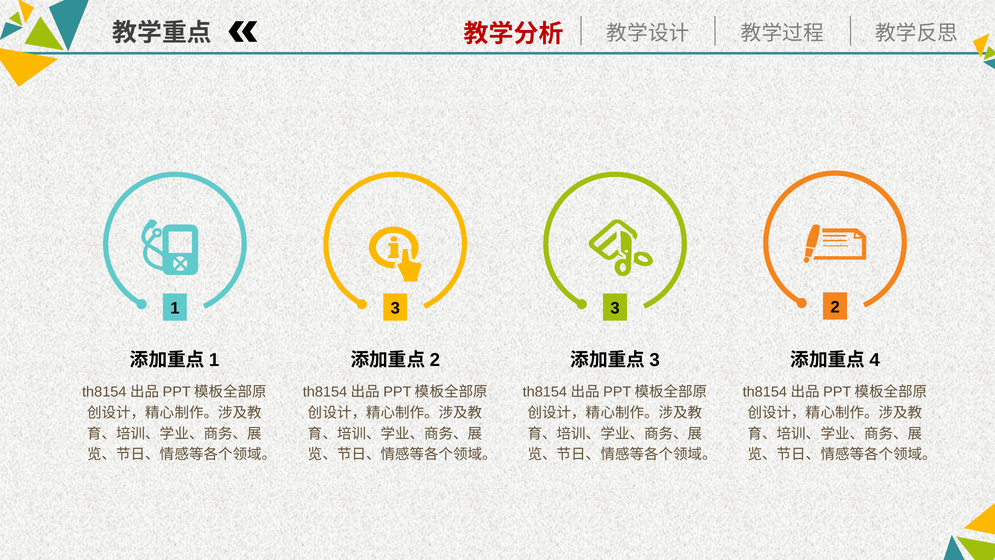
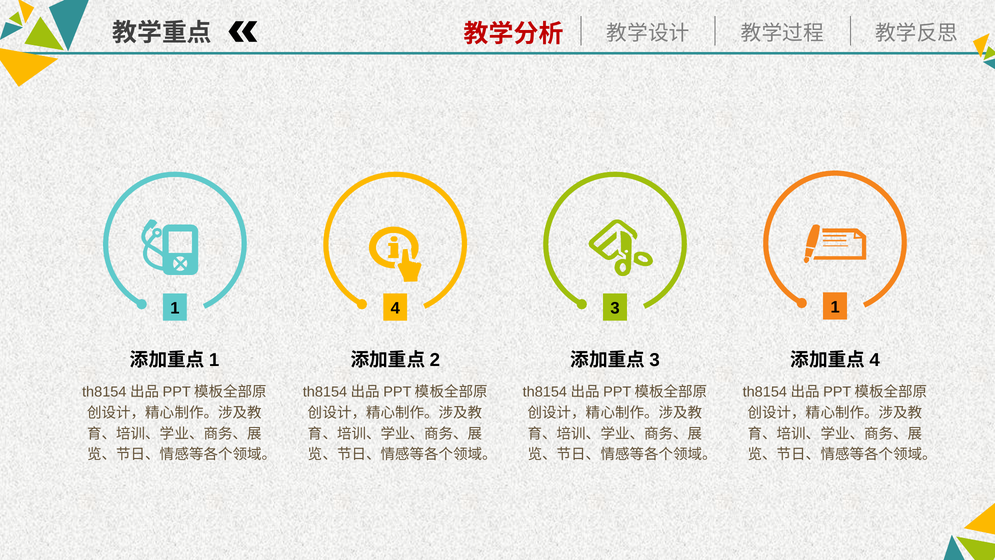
1 3: 3 -> 4
3 2: 2 -> 1
